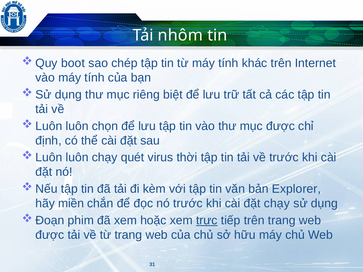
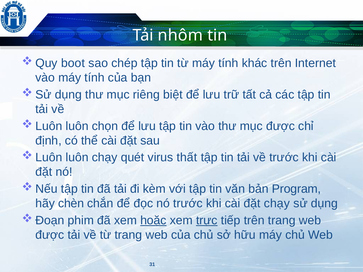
thời: thời -> thất
Explorer: Explorer -> Program
miền: miền -> chèn
hoặc underline: none -> present
